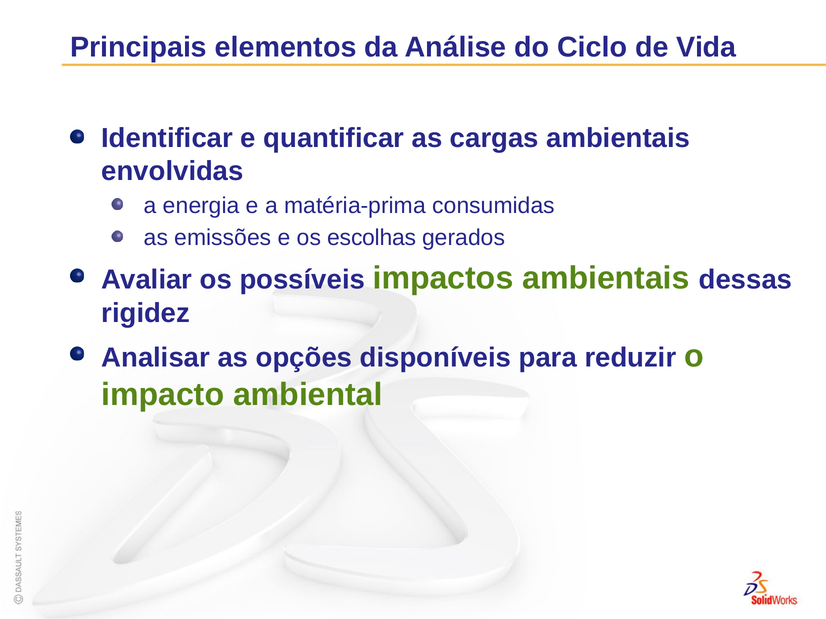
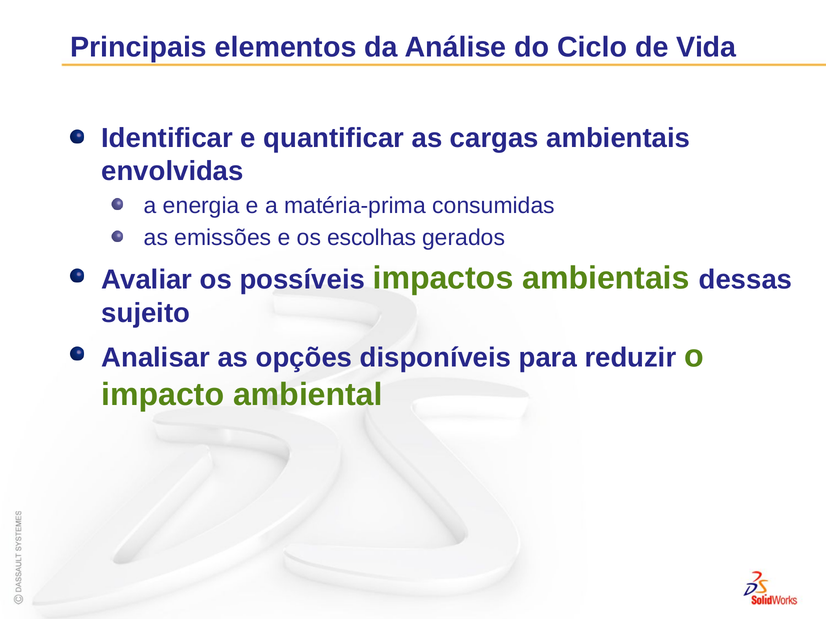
rigidez: rigidez -> sujeito
